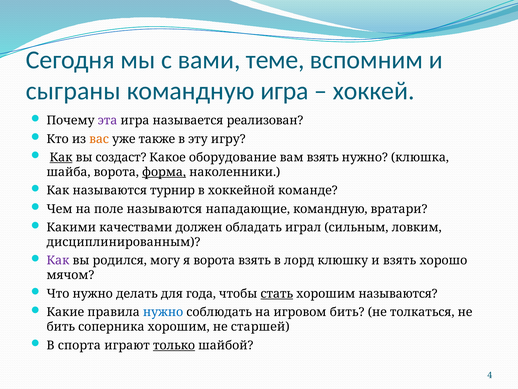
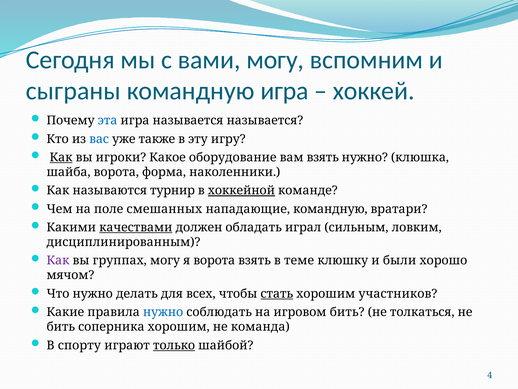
вами теме: теме -> могу
эта colour: purple -> blue
называется реализован: реализован -> называется
вас colour: orange -> blue
создаст: создаст -> игроки
форма underline: present -> none
хоккейной underline: none -> present
поле называются: называются -> смешанных
качествами underline: none -> present
родился: родился -> группах
лорд: лорд -> теме
и взять: взять -> были
года: года -> всех
хорошим называются: называются -> участников
старшей: старшей -> команда
спорта: спорта -> спорту
